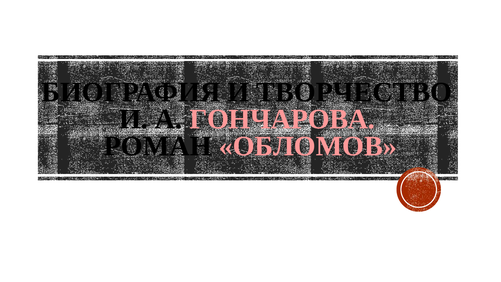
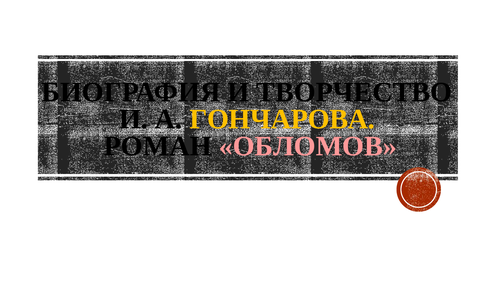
ГОНЧАРОВА colour: pink -> yellow
